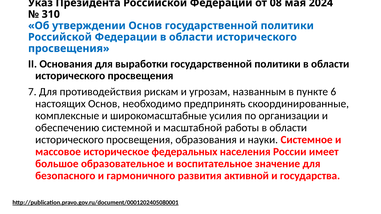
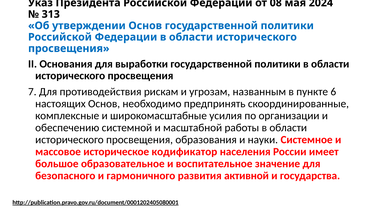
310: 310 -> 313
федеральных: федеральных -> кодификатор
